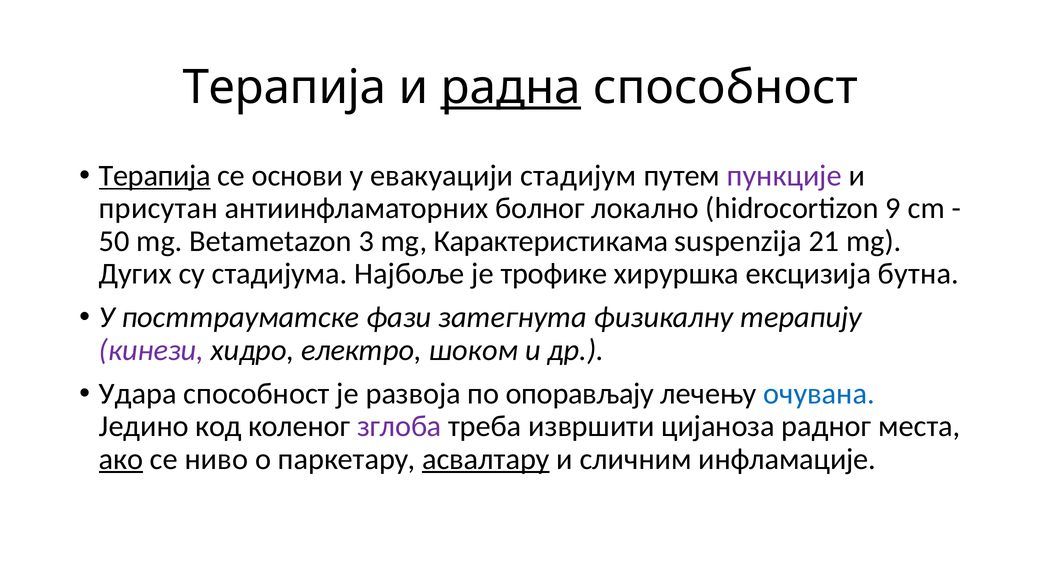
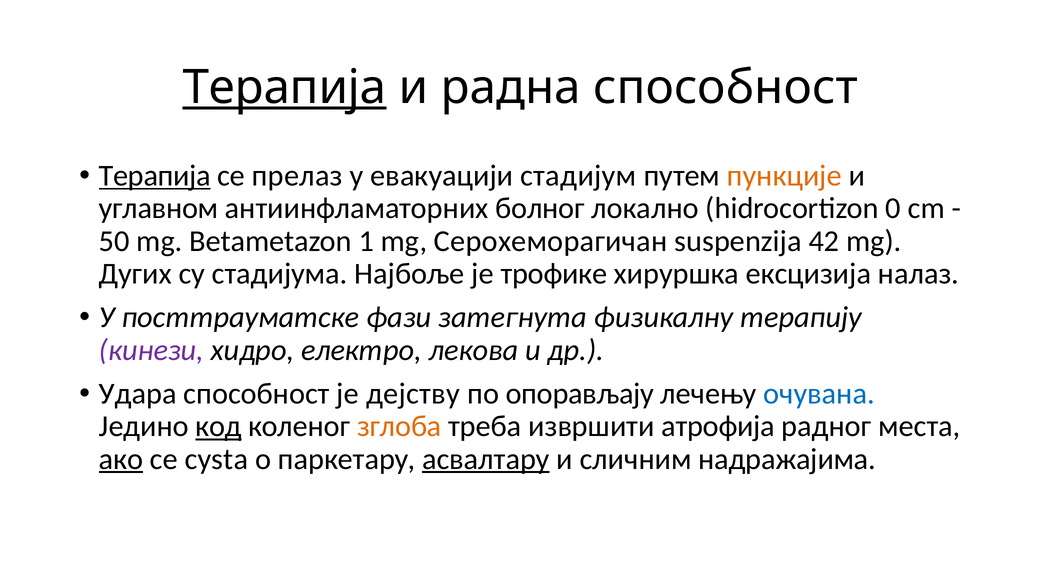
Терапија at (285, 87) underline: none -> present
радна underline: present -> none
основи: основи -> прелаз
пункције colour: purple -> orange
присутан: присутан -> углавном
9: 9 -> 0
3: 3 -> 1
Карактеристикама: Карактеристикама -> Серохеморагичан
21: 21 -> 42
бутна: бутна -> налаз
шоком: шоком -> лекова
развоја: развоја -> дејству
код underline: none -> present
зглоба colour: purple -> orange
цијаноза: цијаноза -> атрофија
ниво: ниво -> cysta
инфламације: инфламације -> надражајима
